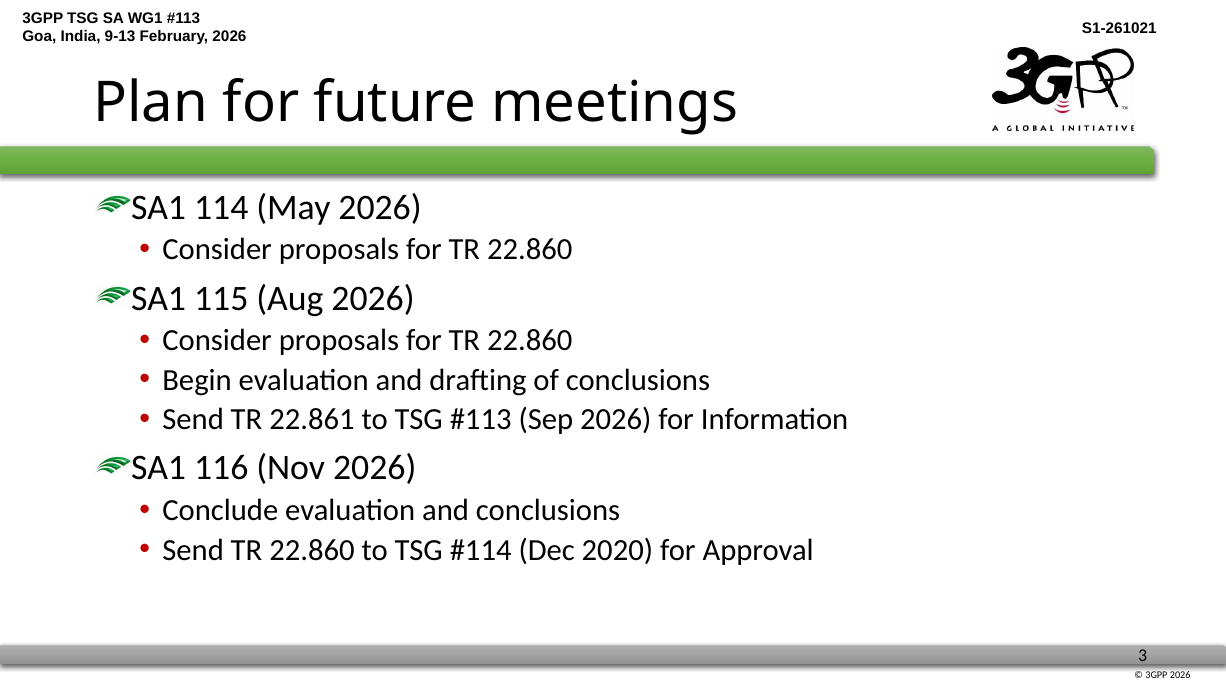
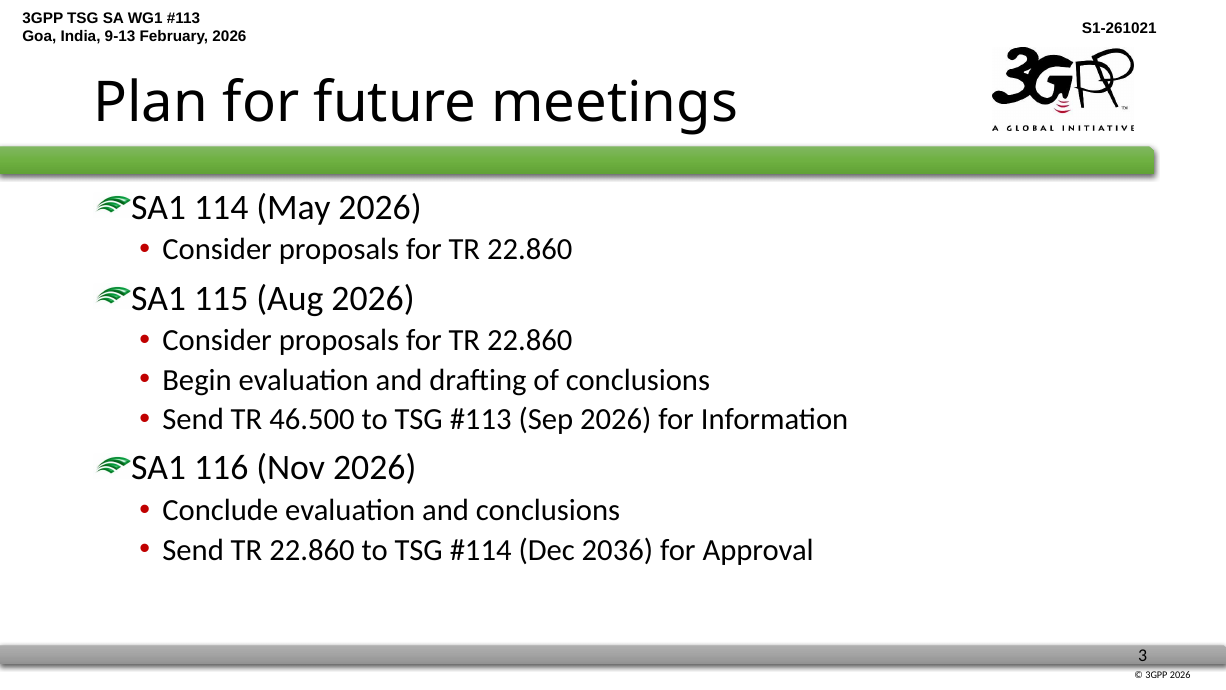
22.861: 22.861 -> 46.500
2020: 2020 -> 2036
